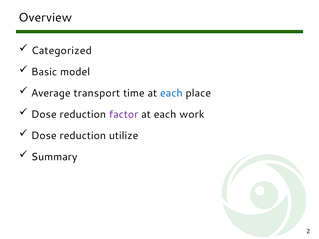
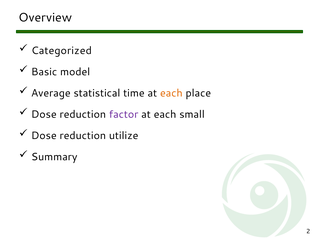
transport: transport -> statistical
each at (171, 93) colour: blue -> orange
work: work -> small
